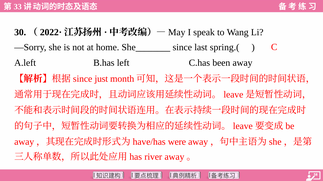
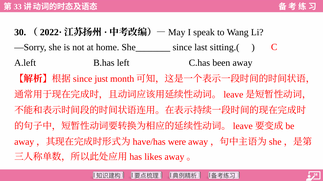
spring.(: spring.( -> sitting.(
river: river -> likes
